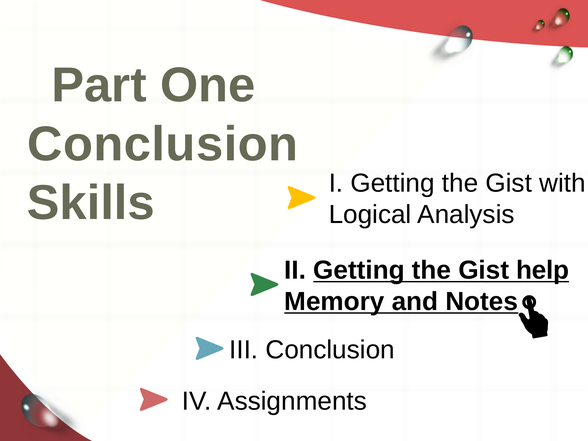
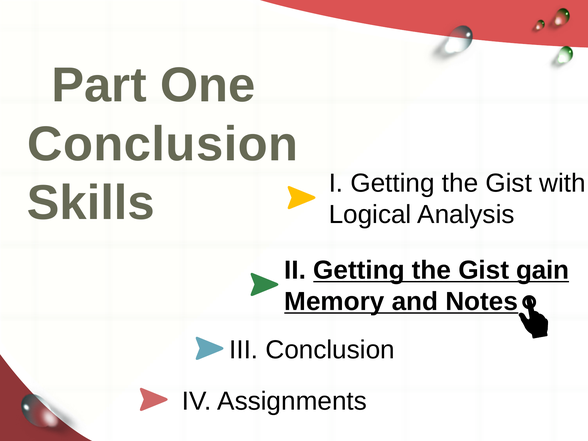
help: help -> gain
